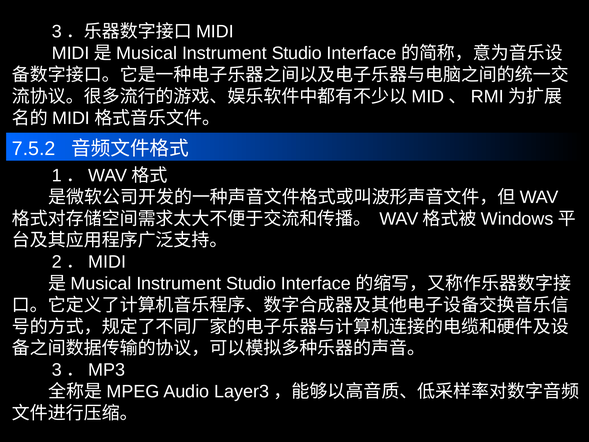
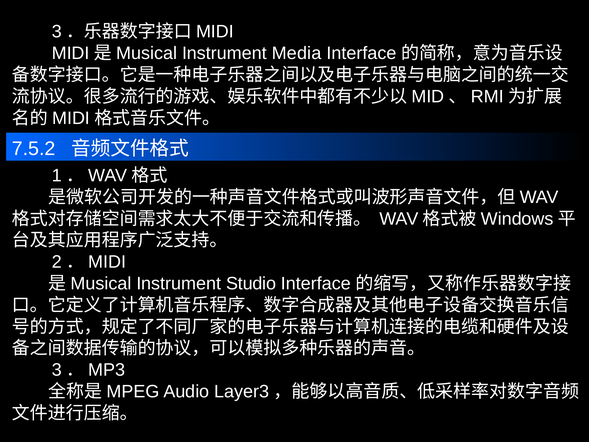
Studio at (297, 53): Studio -> Media
